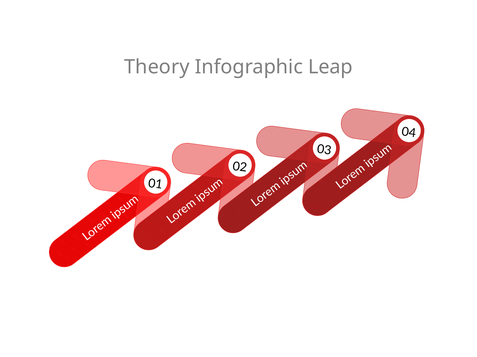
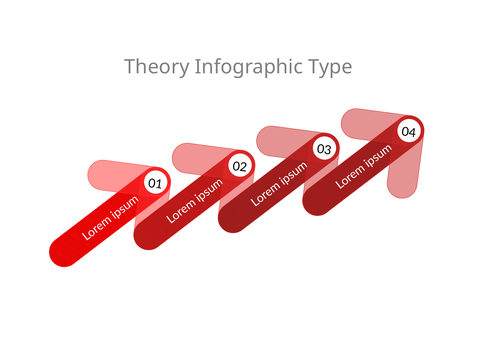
Leap: Leap -> Type
